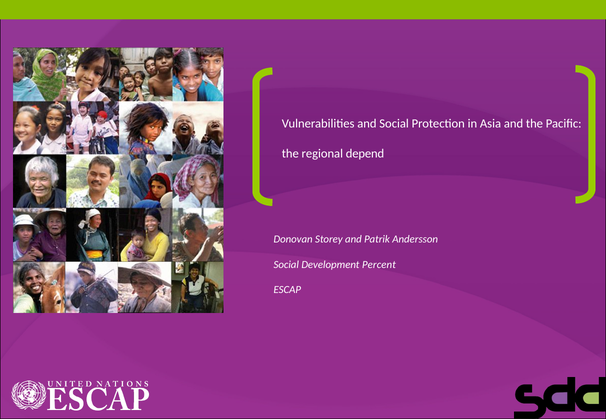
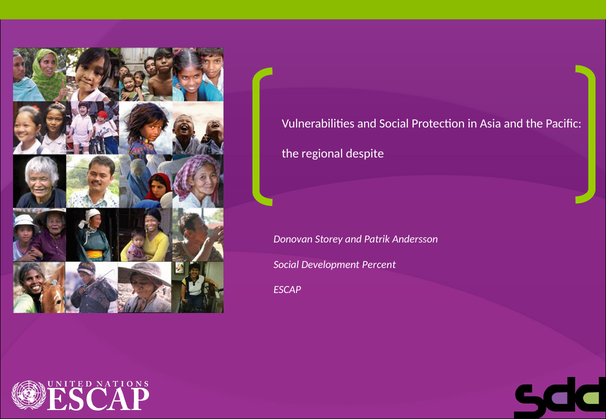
depend: depend -> despite
